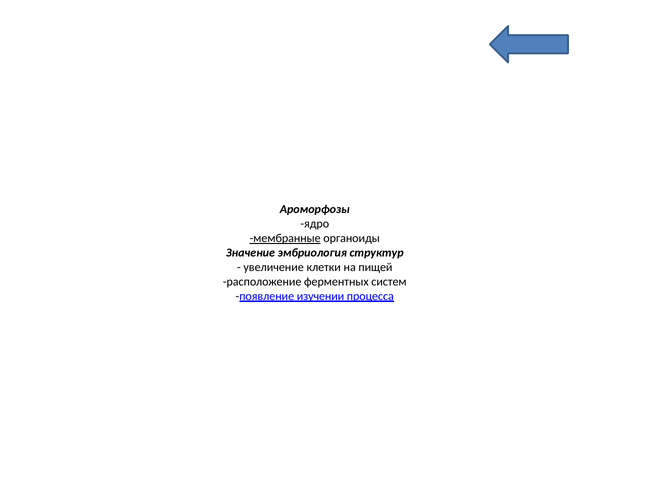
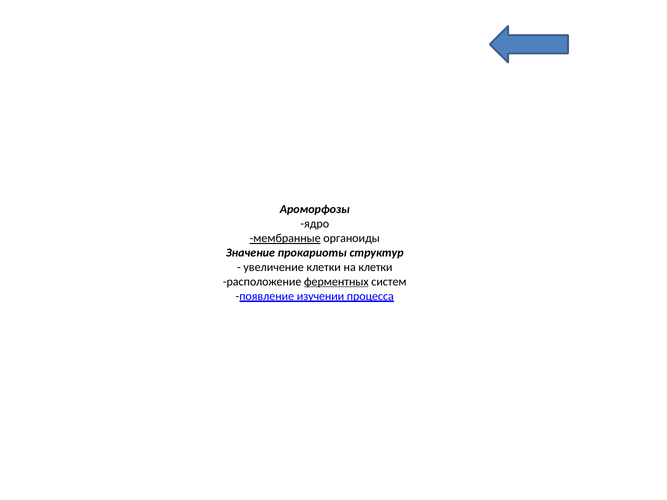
эмбриология: эмбриология -> прокариоты
на пищей: пищей -> клетки
ферментных underline: none -> present
